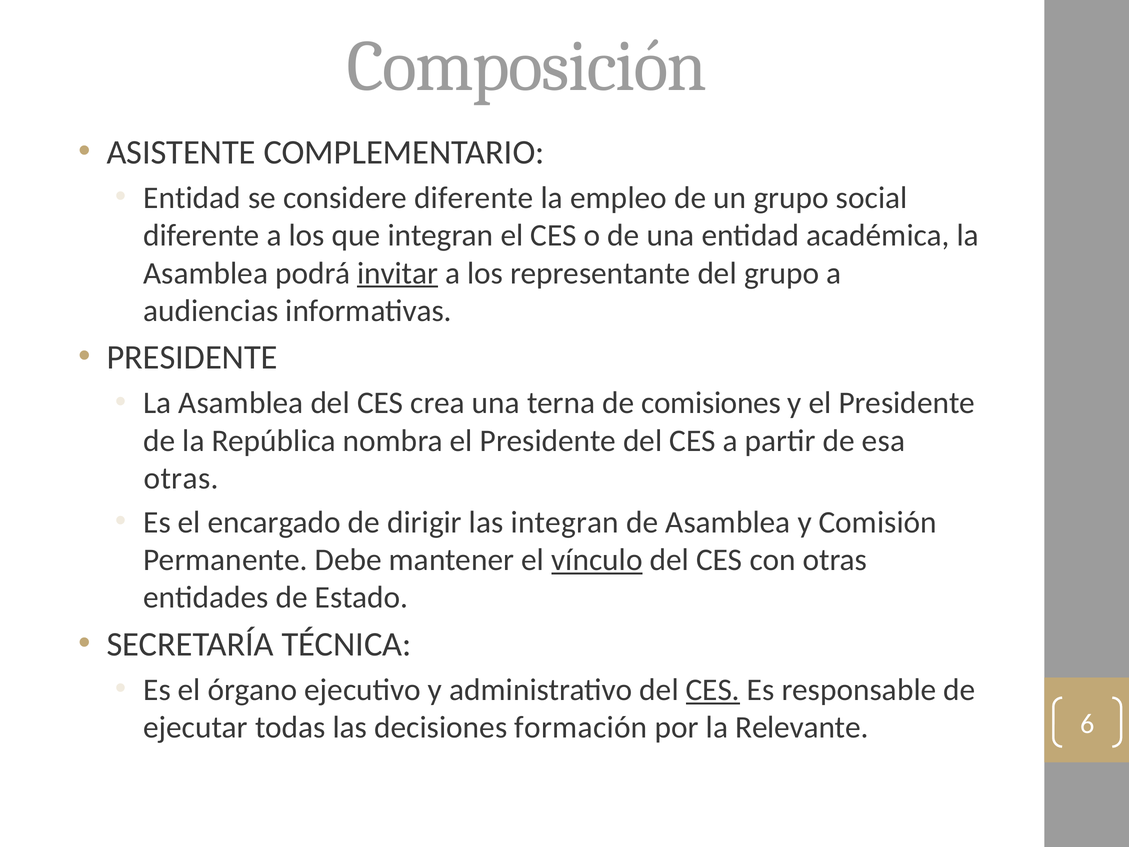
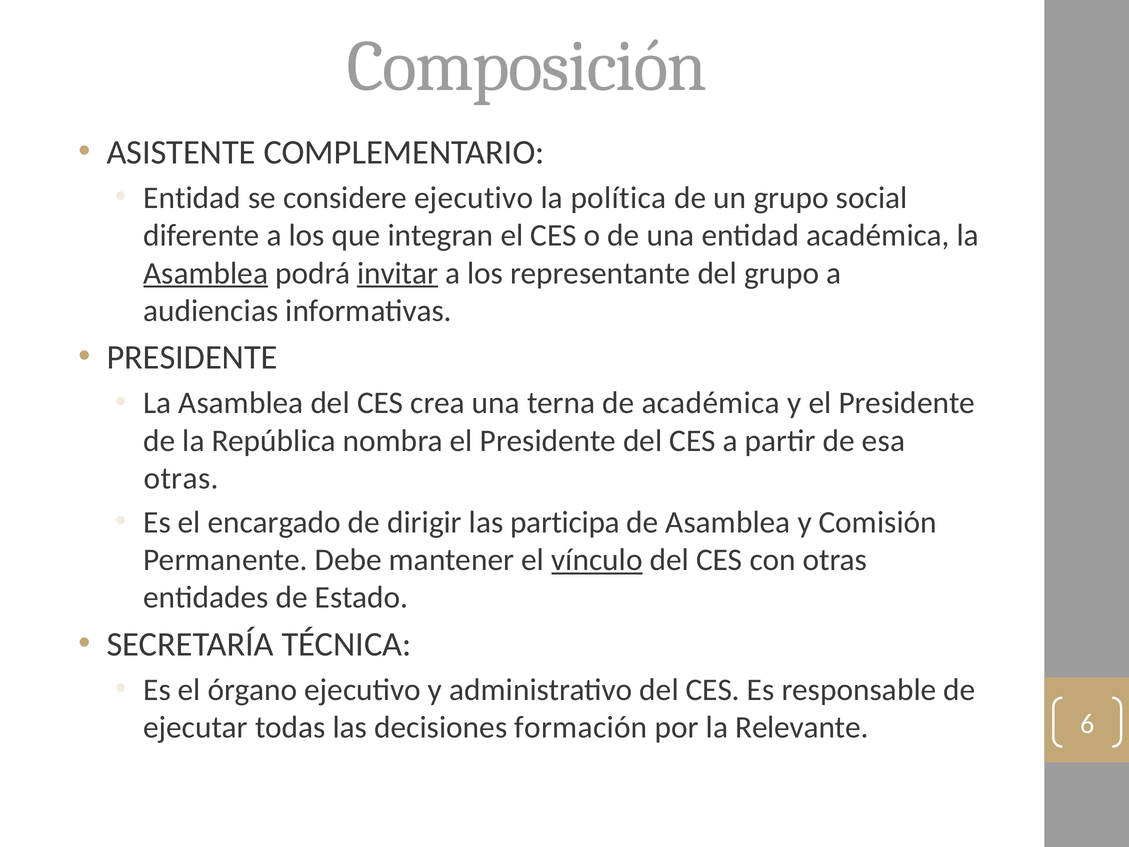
considere diferente: diferente -> ejecutivo
empleo: empleo -> política
Asamblea at (206, 273) underline: none -> present
de comisiones: comisiones -> académica
las integran: integran -> participa
CES at (713, 690) underline: present -> none
